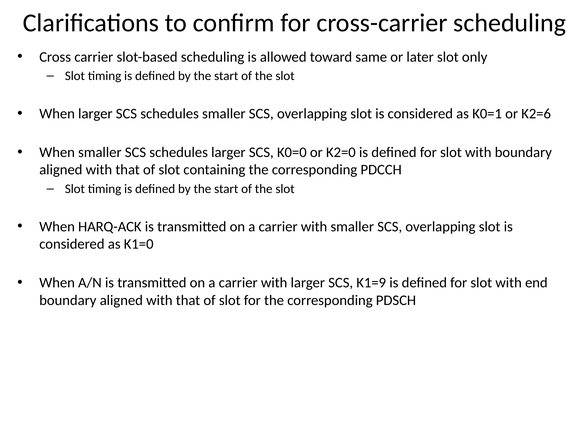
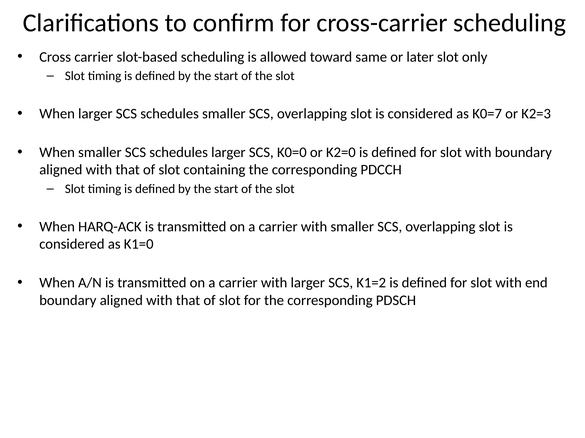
K0=1: K0=1 -> K0=7
K2=6: K2=6 -> K2=3
K1=9: K1=9 -> K1=2
